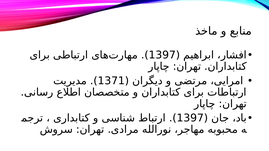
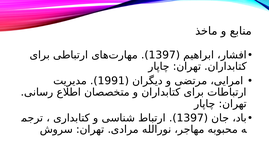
1371: 1371 -> 1991
